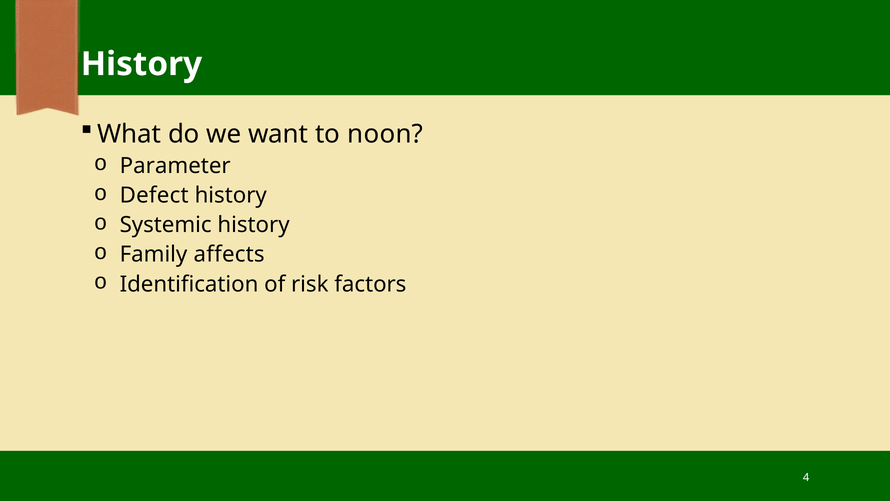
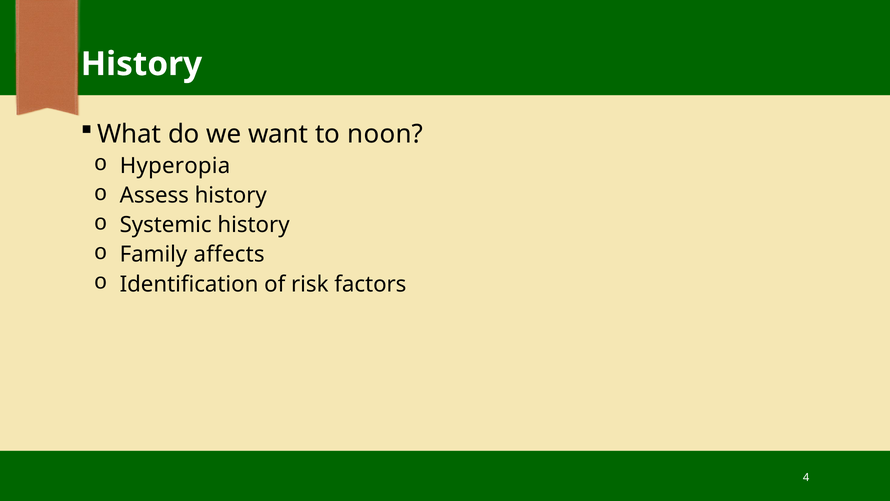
Parameter: Parameter -> Hyperopia
Defect: Defect -> Assess
